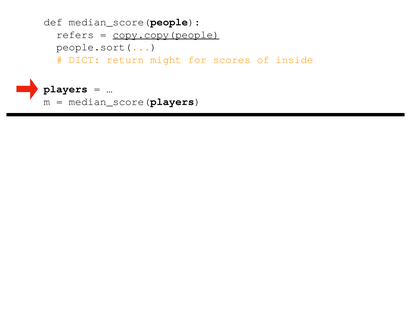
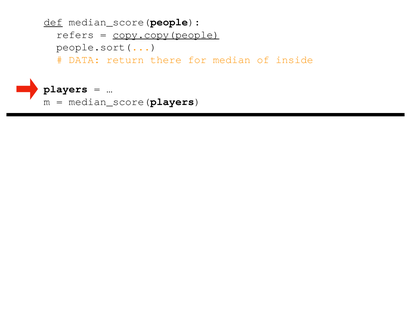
def underline: none -> present
DICT: DICT -> DATA
might: might -> there
scores: scores -> median
